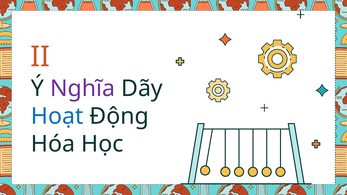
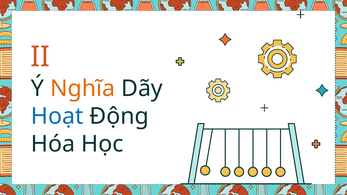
Nghĩa colour: purple -> orange
